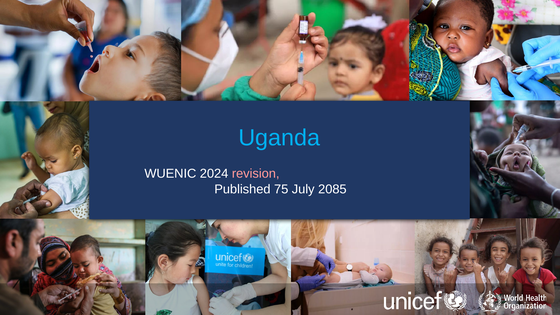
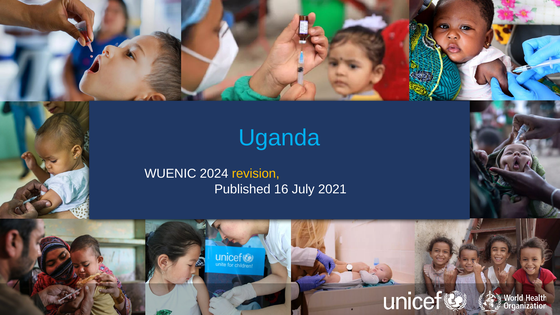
revision colour: pink -> yellow
75: 75 -> 16
2085: 2085 -> 2021
